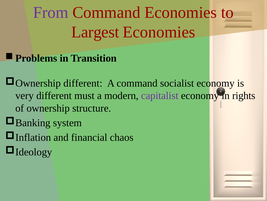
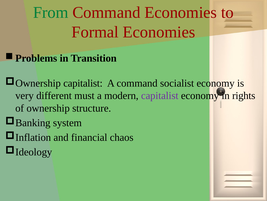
From colour: purple -> green
Largest: Largest -> Formal
different at (83, 83): different -> capitalist
